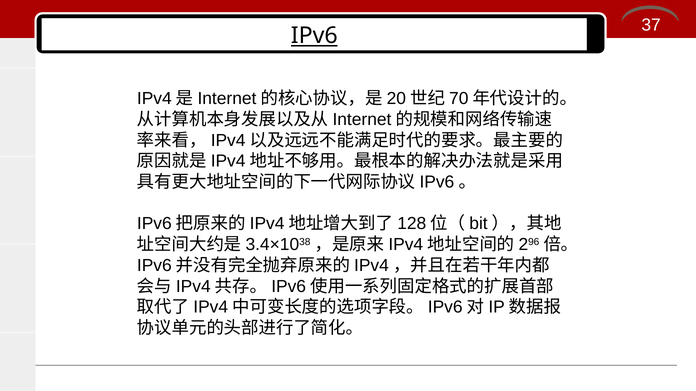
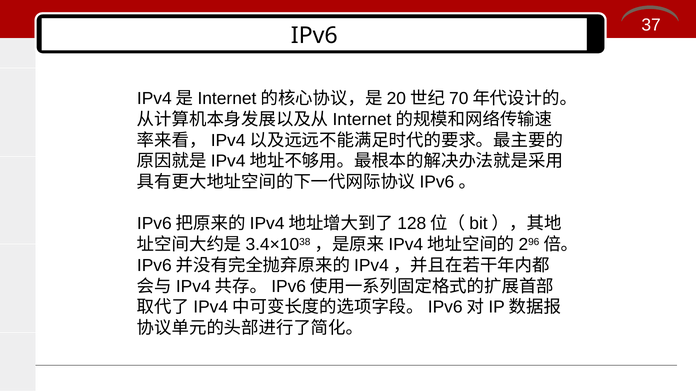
IPv6 underline: present -> none
